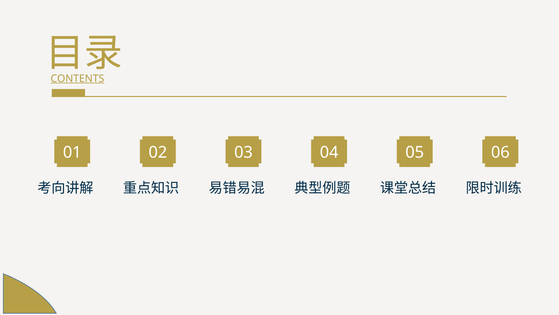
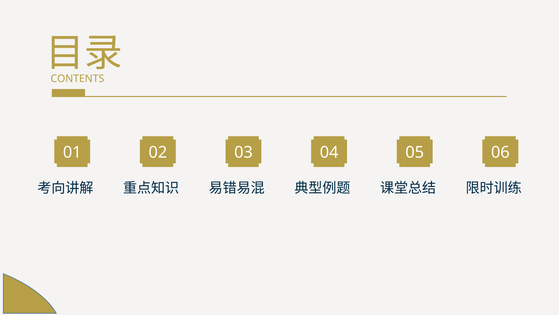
CONTENTS underline: present -> none
